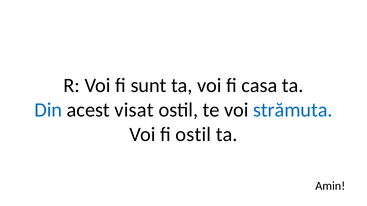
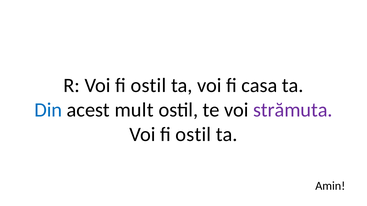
R Voi fi sunt: sunt -> ostil
visat: visat -> mult
strămuta colour: blue -> purple
